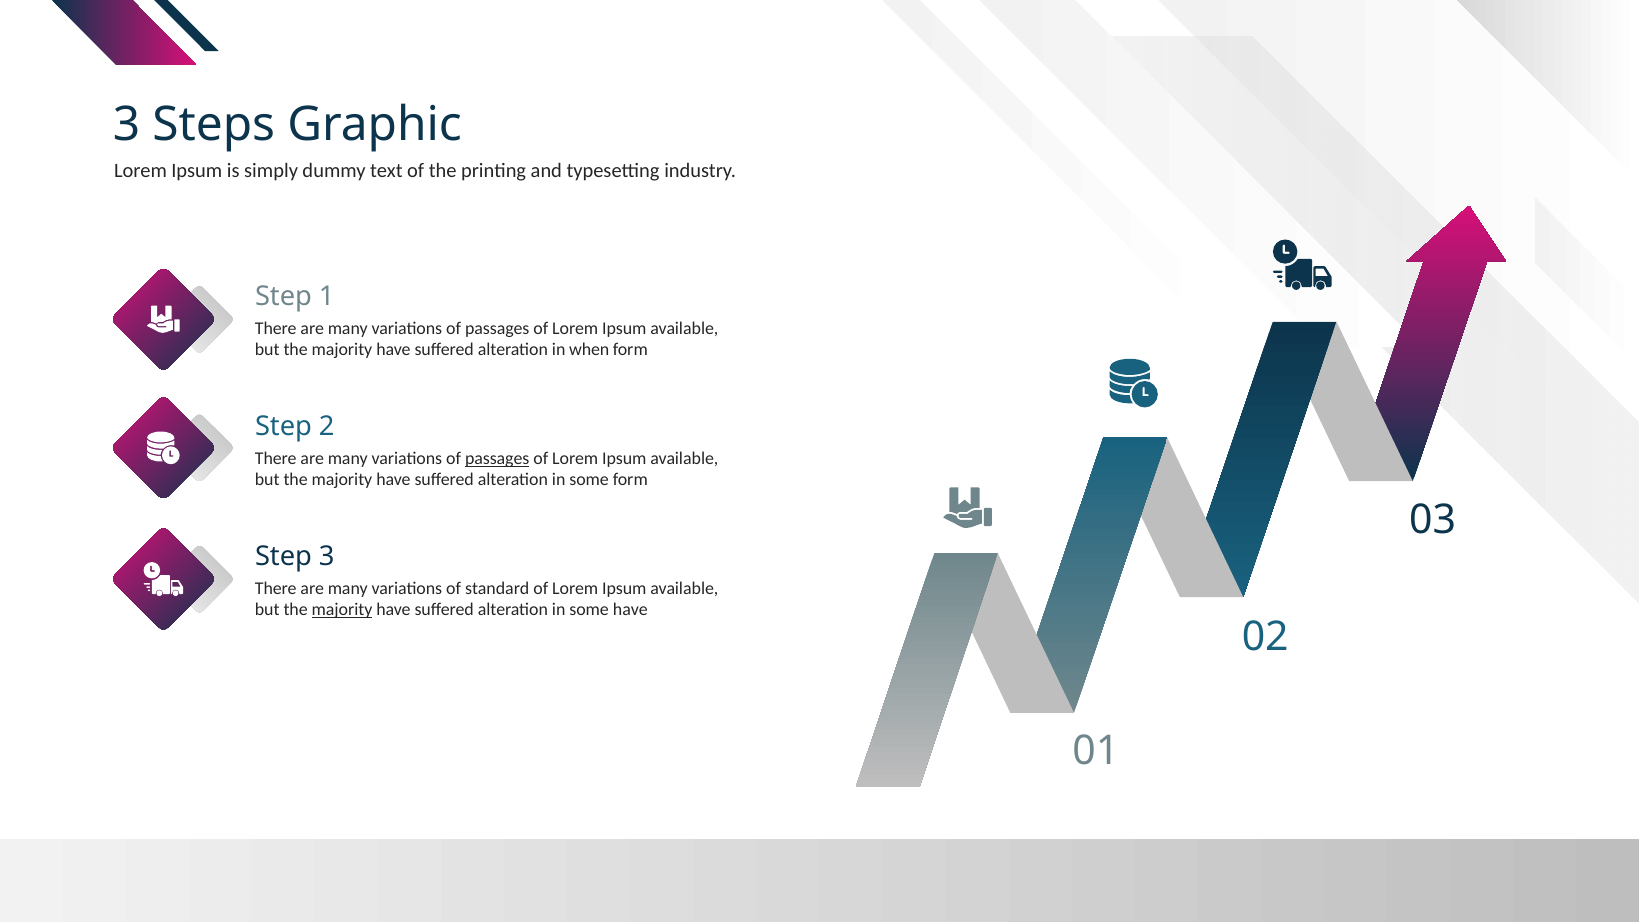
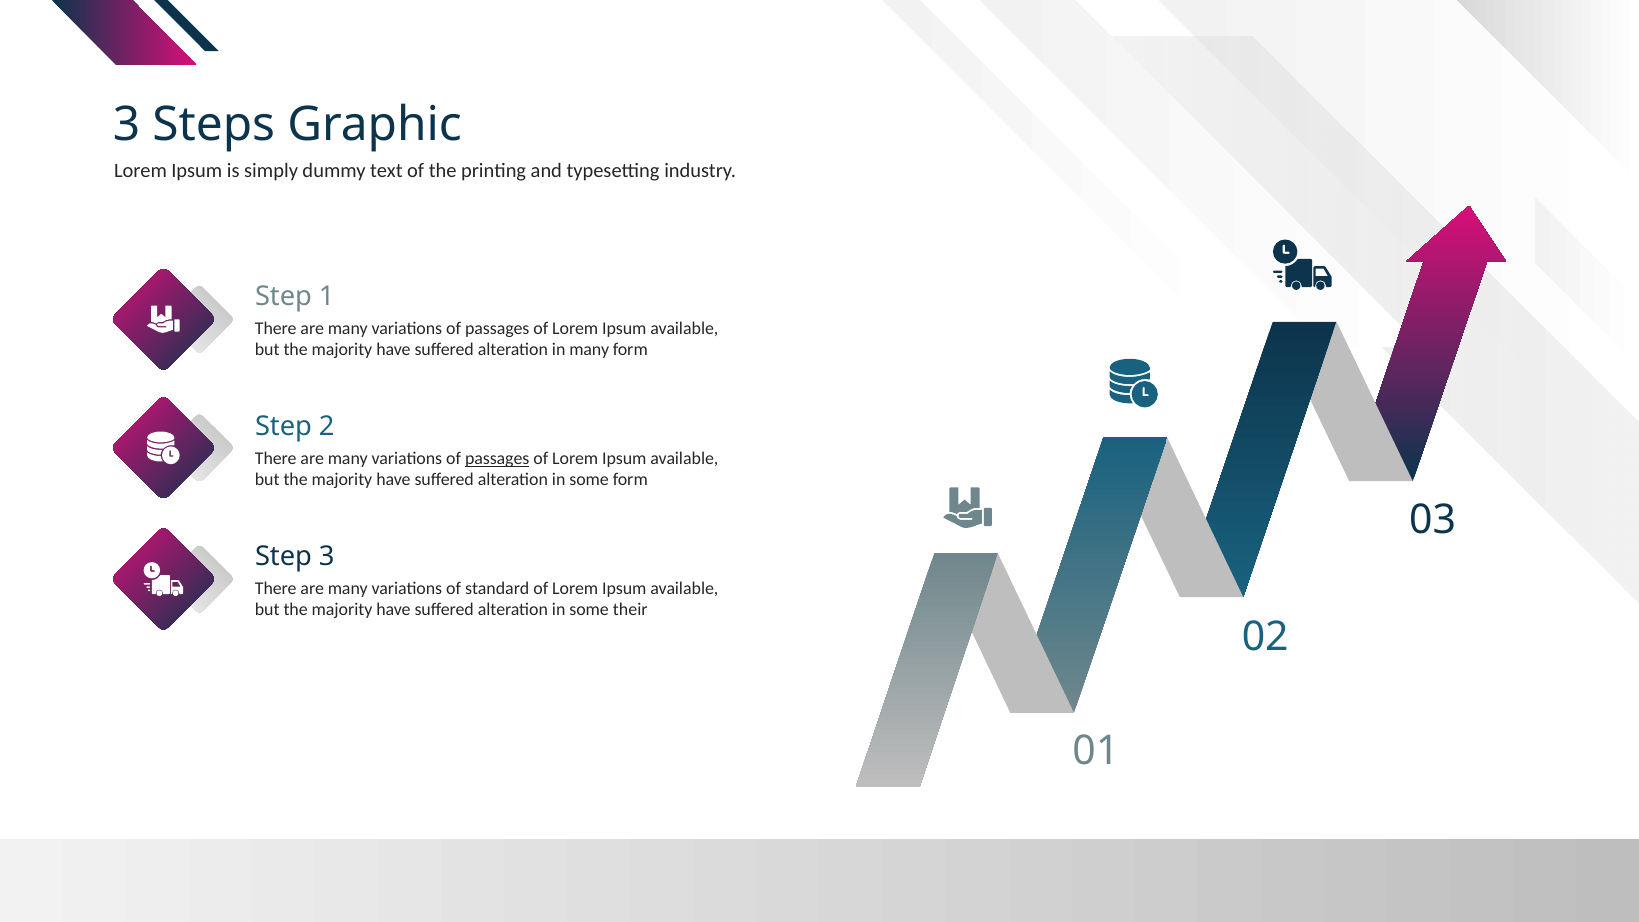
in when: when -> many
majority at (342, 610) underline: present -> none
some have: have -> their
